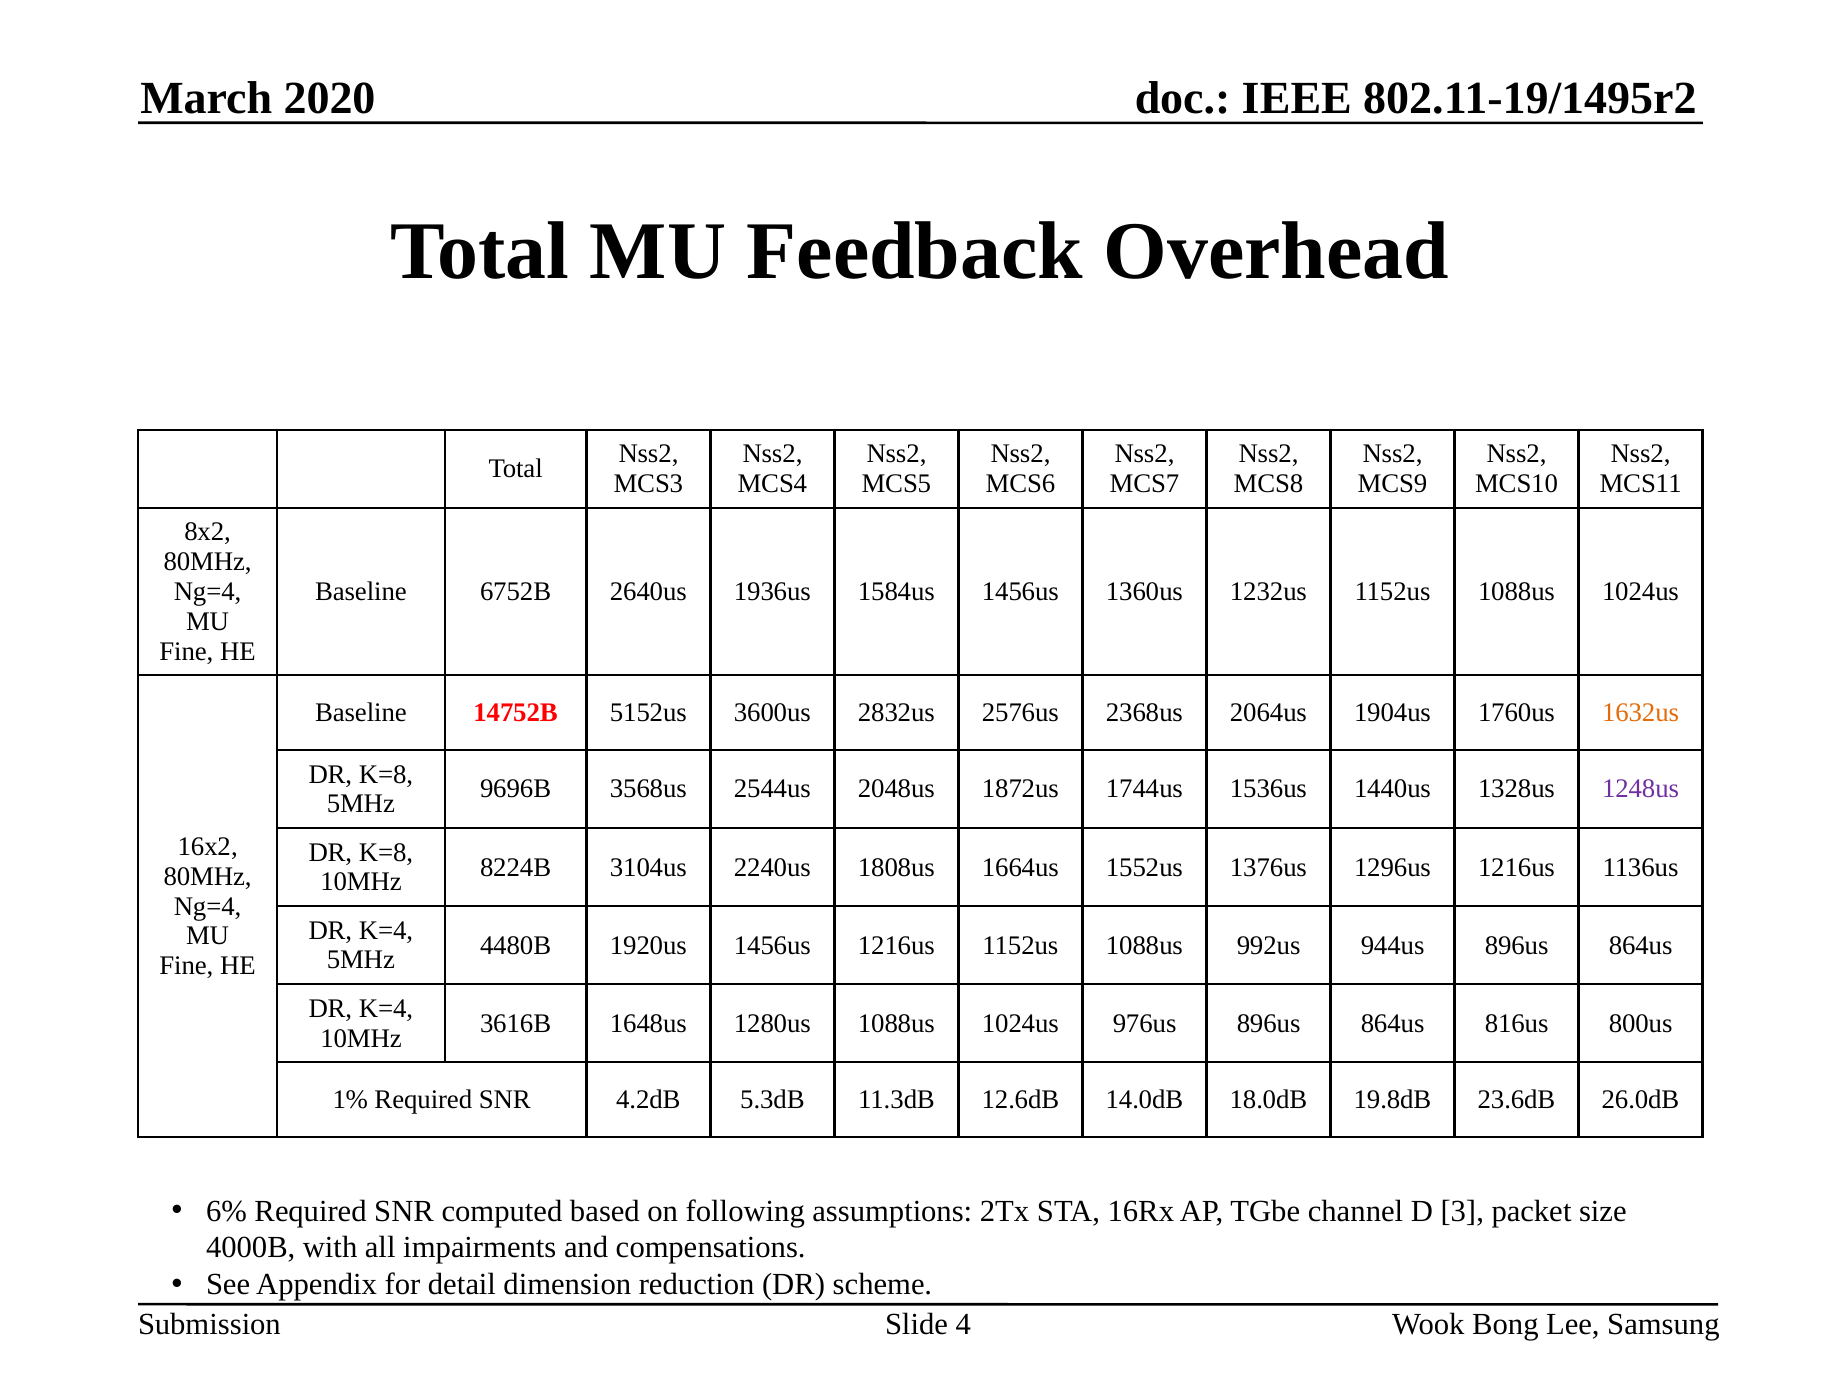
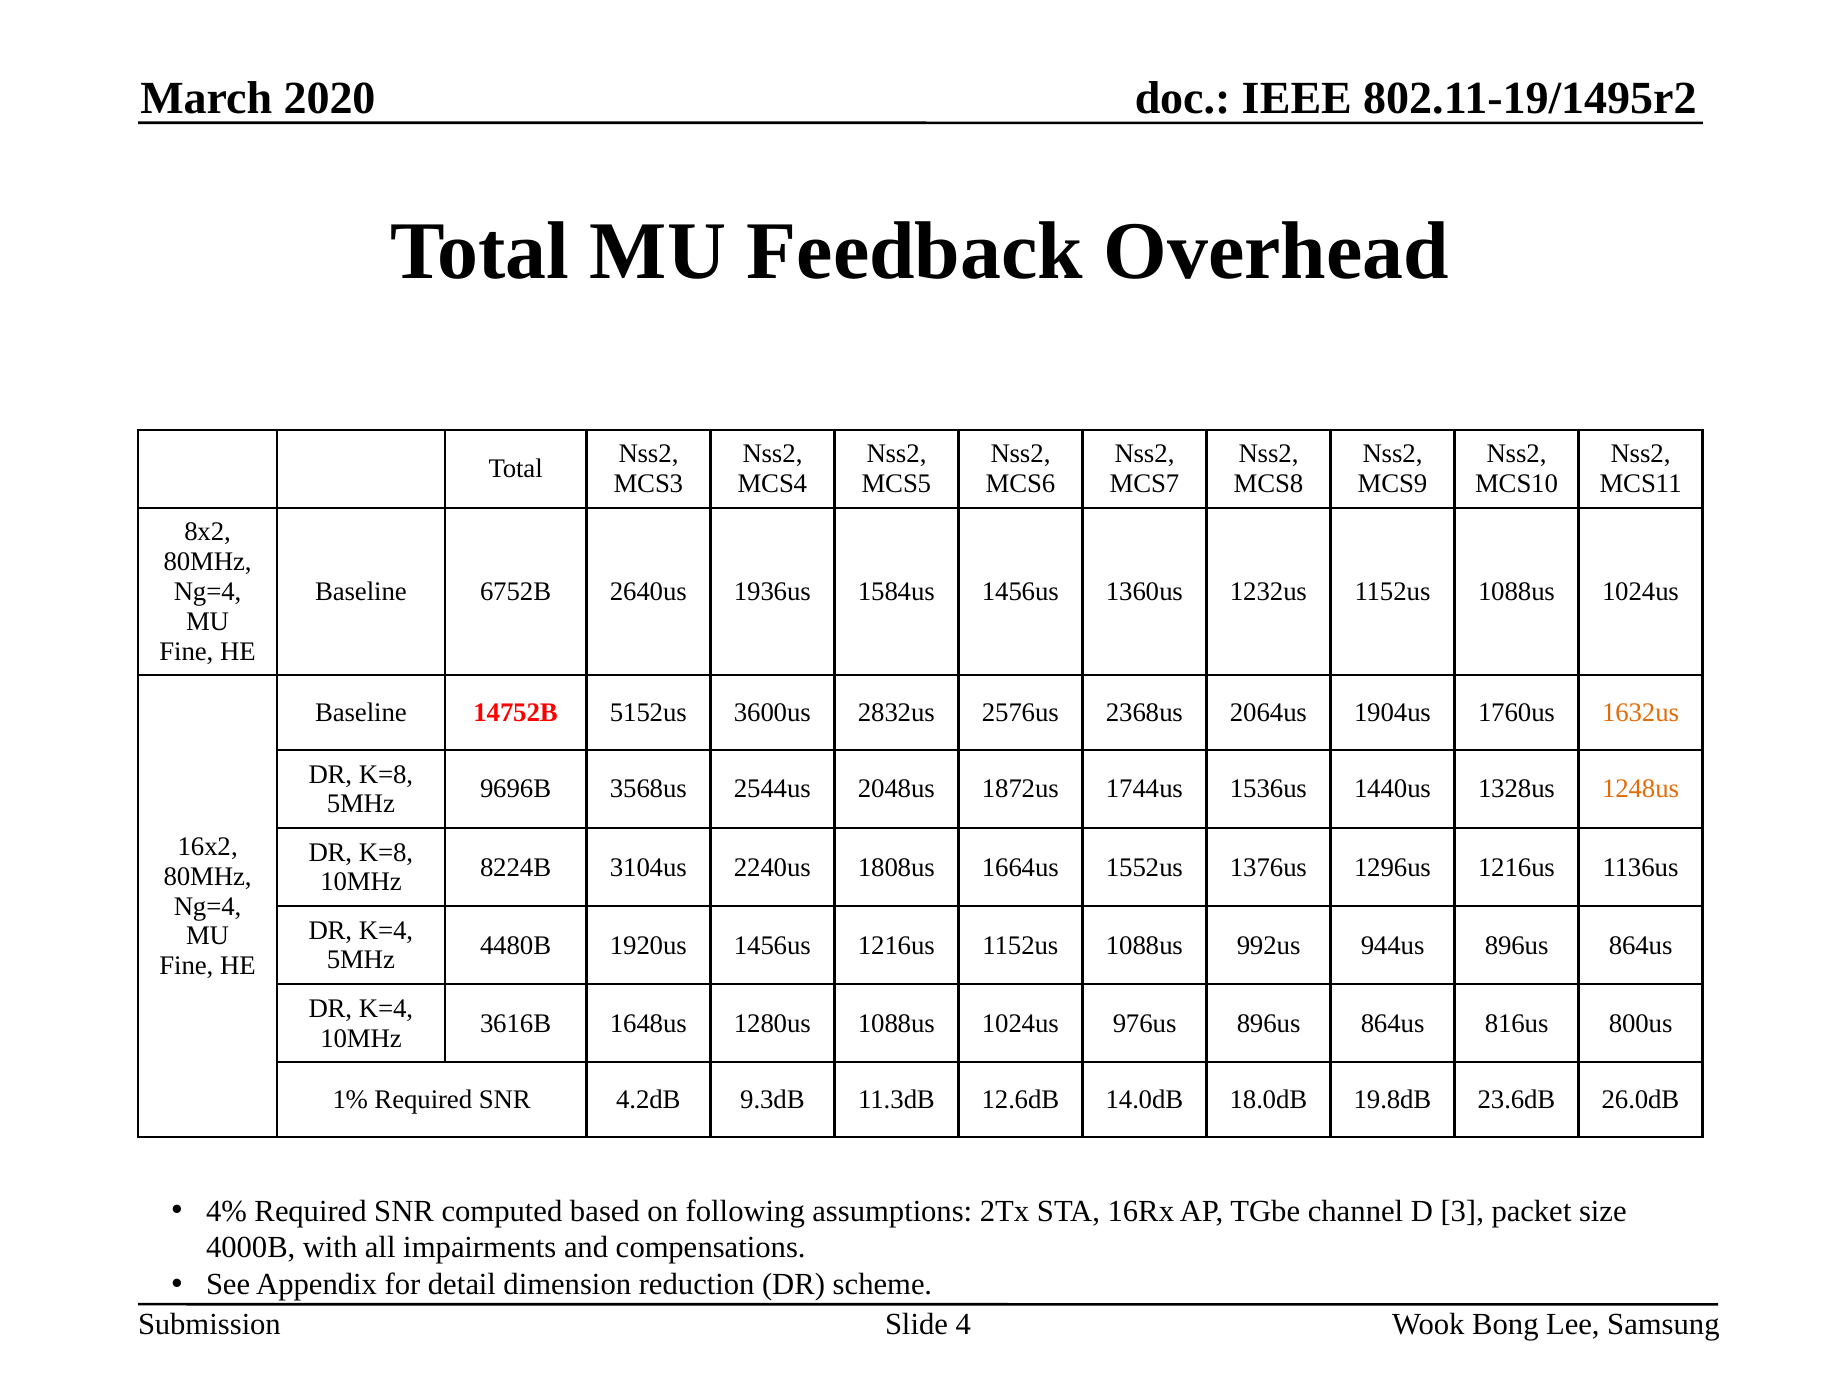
1248us colour: purple -> orange
5.3dB: 5.3dB -> 9.3dB
6%: 6% -> 4%
